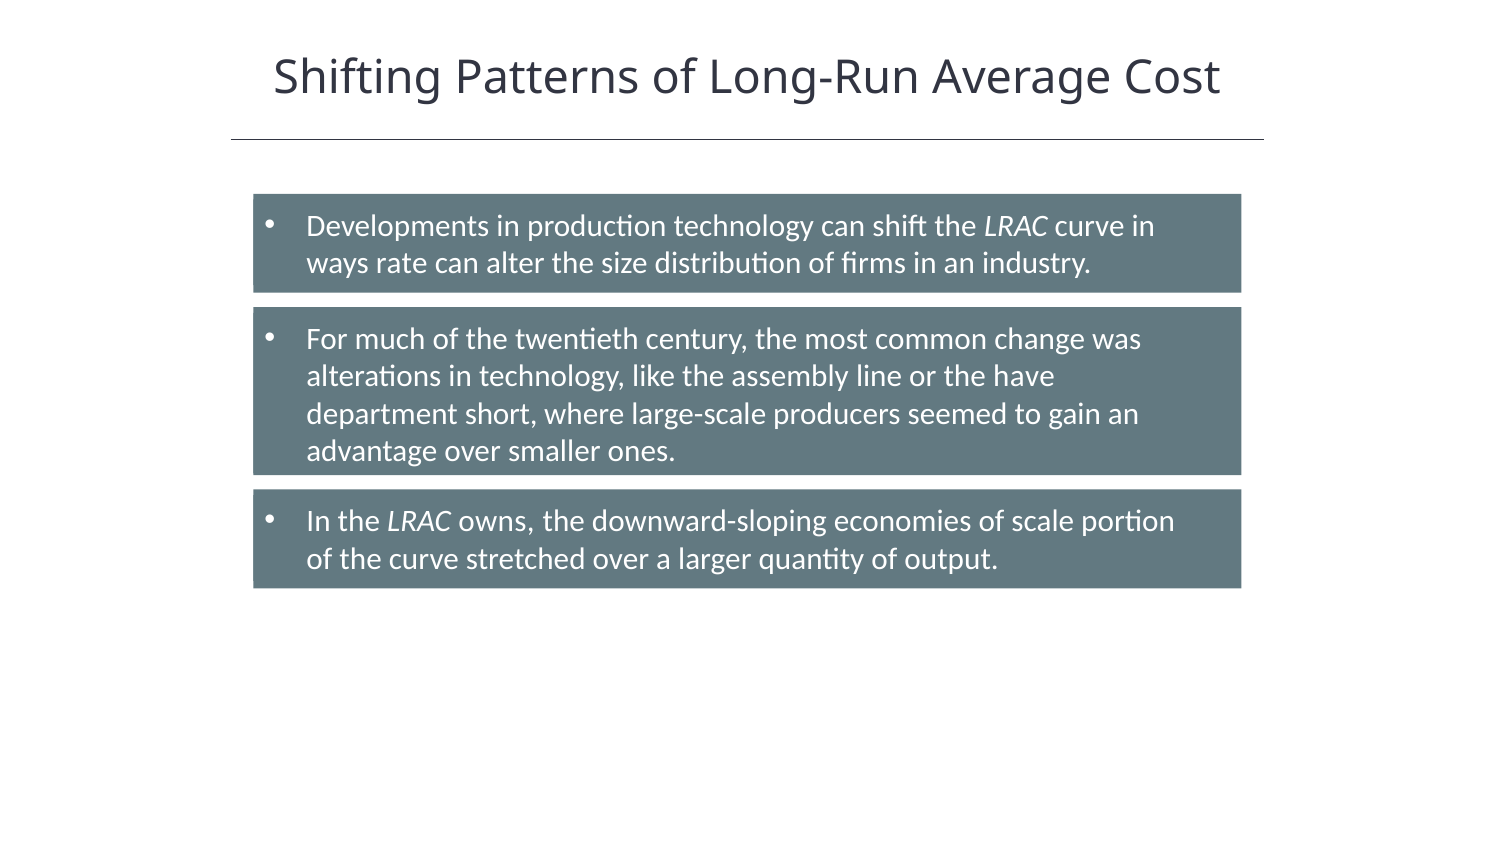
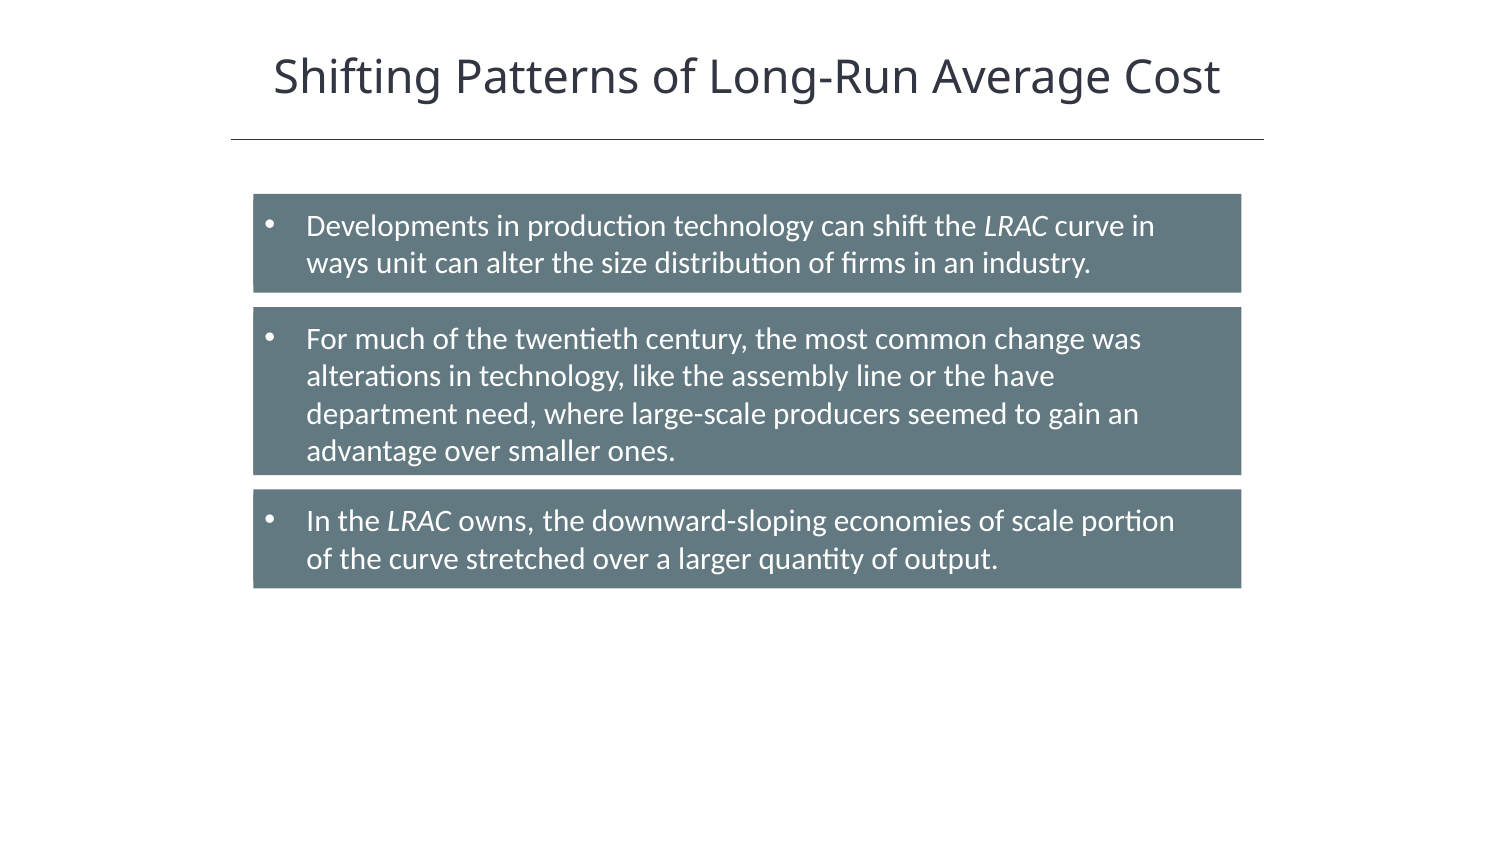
rate: rate -> unit
short: short -> need
